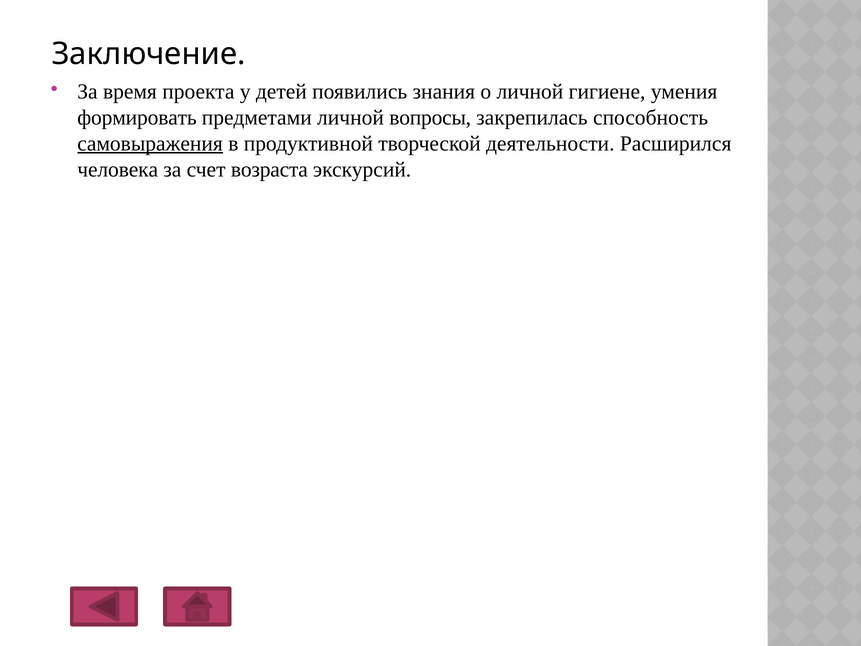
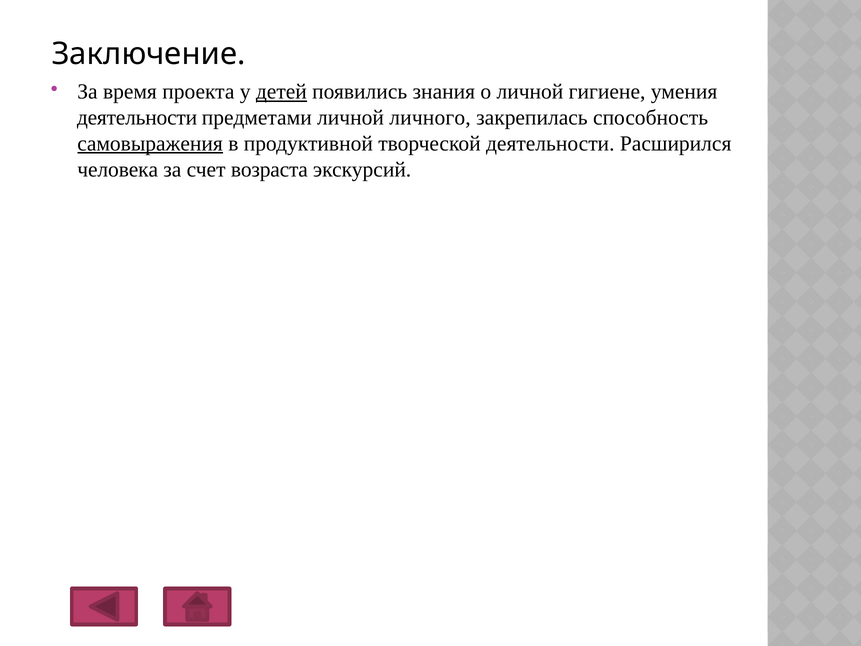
детей underline: none -> present
формировать at (137, 118): формировать -> деятельности
вопросы: вопросы -> личного
